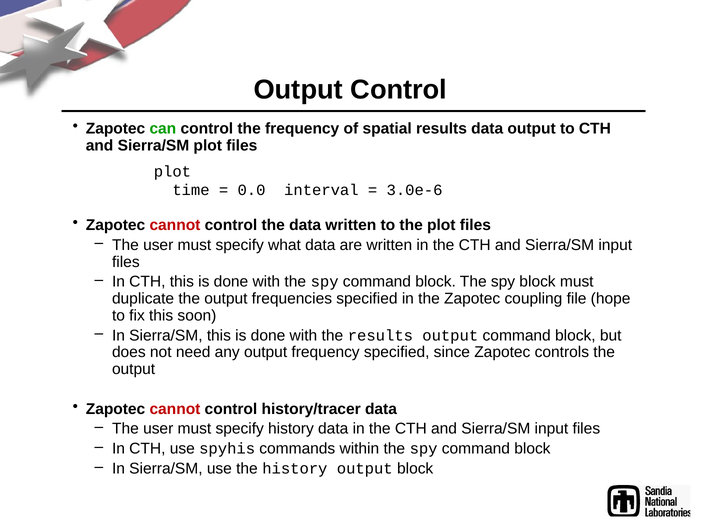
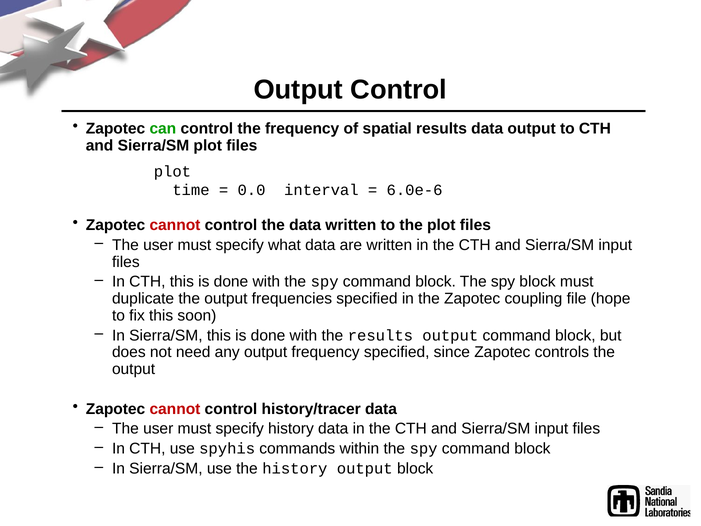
3.0e-6: 3.0e-6 -> 6.0e-6
